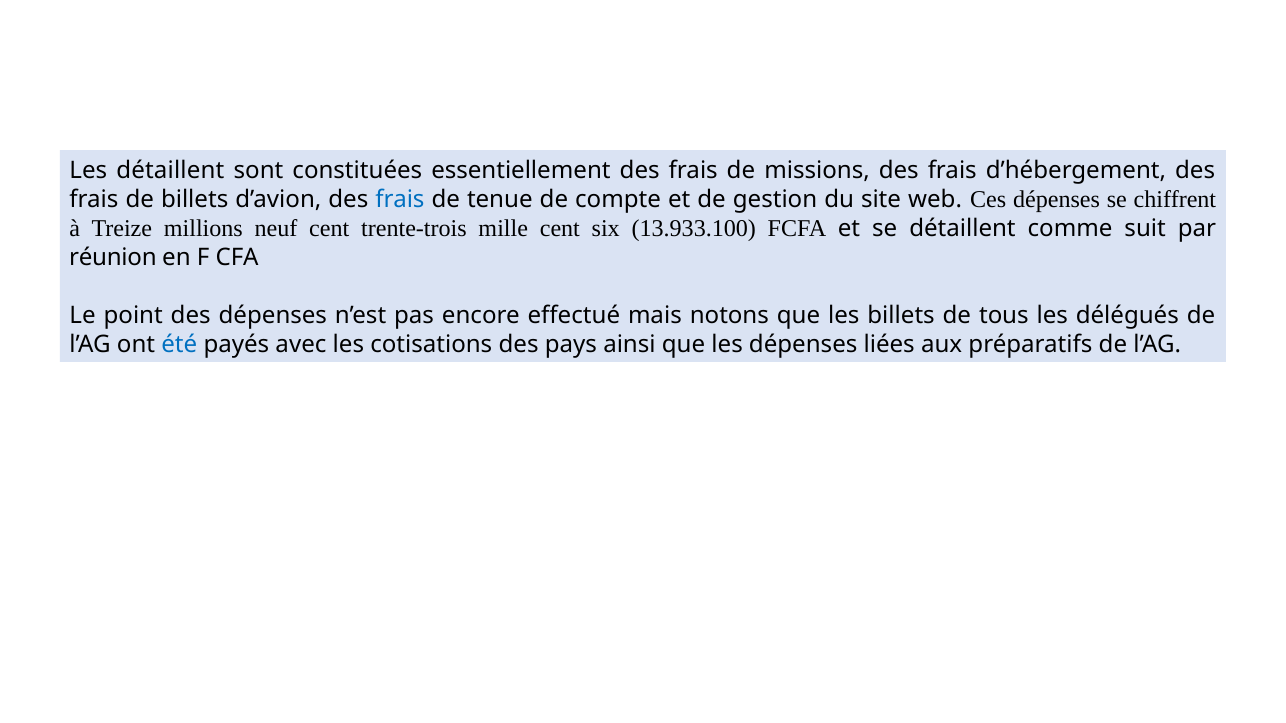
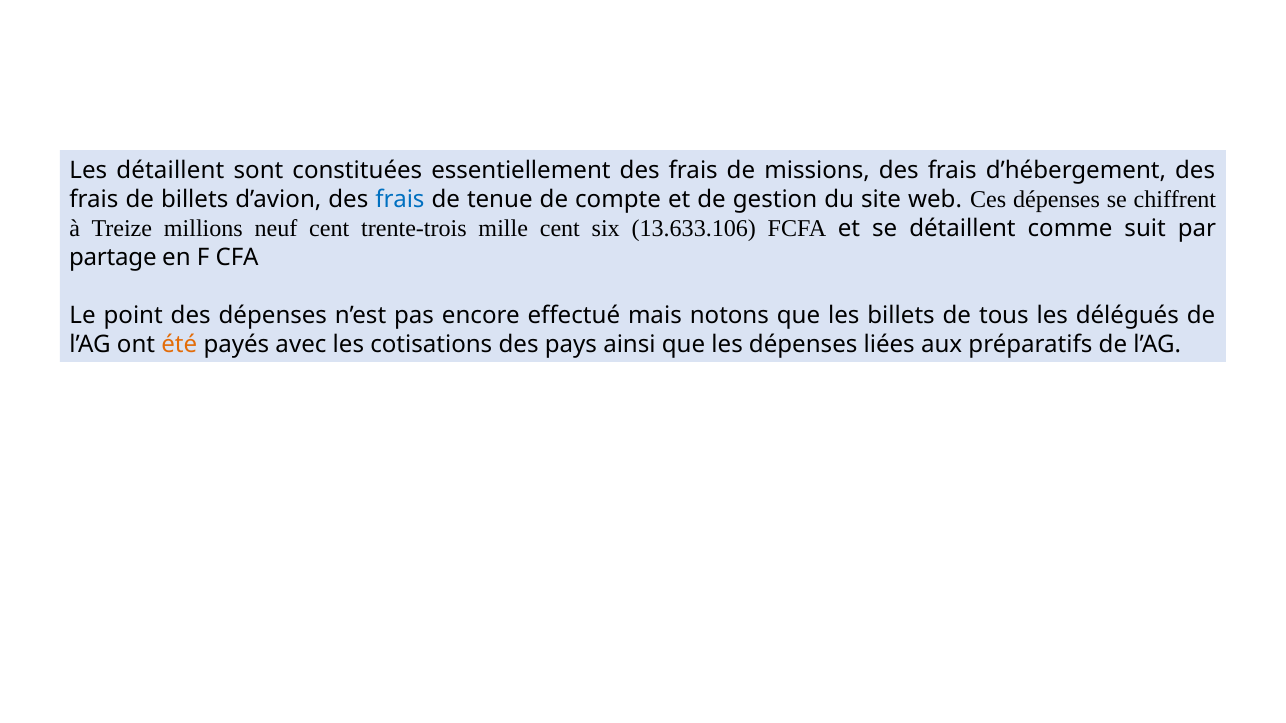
13.933.100: 13.933.100 -> 13.633.106
réunion: réunion -> partage
été colour: blue -> orange
